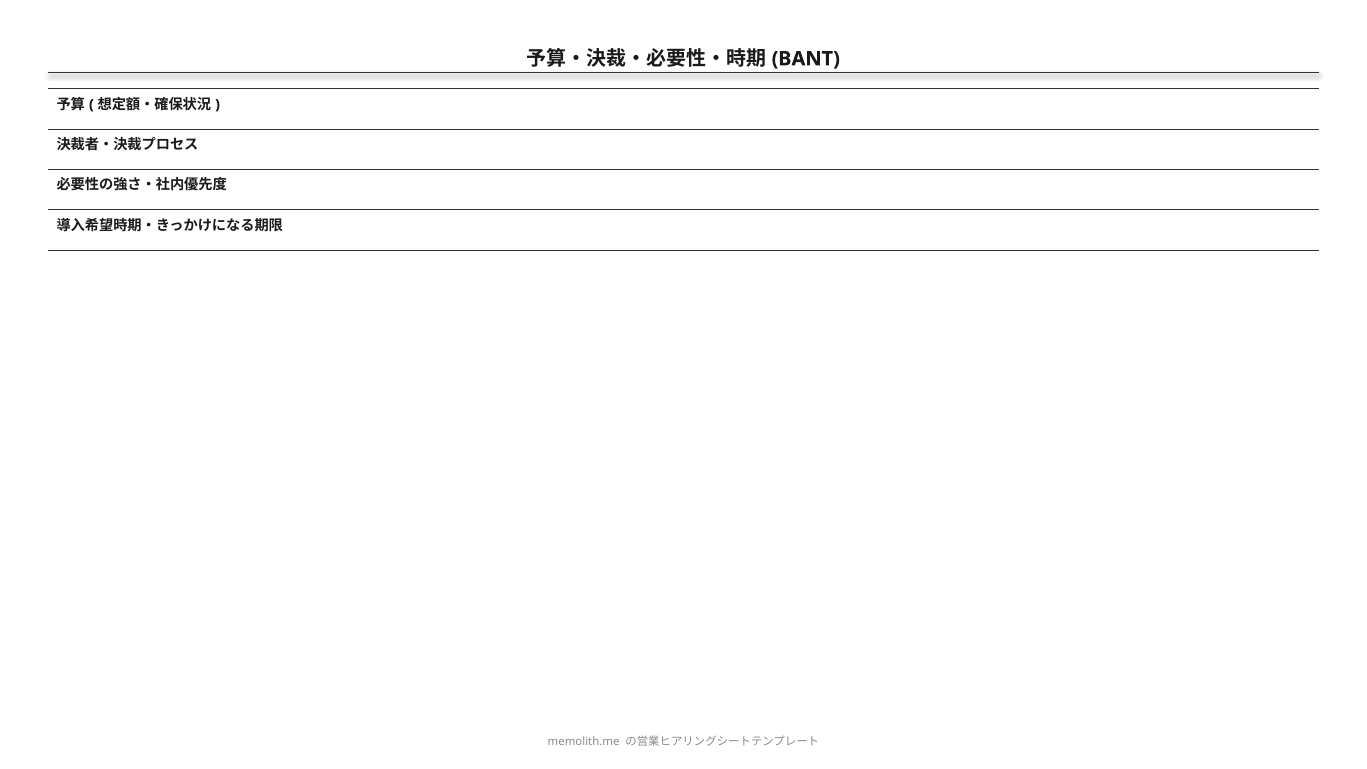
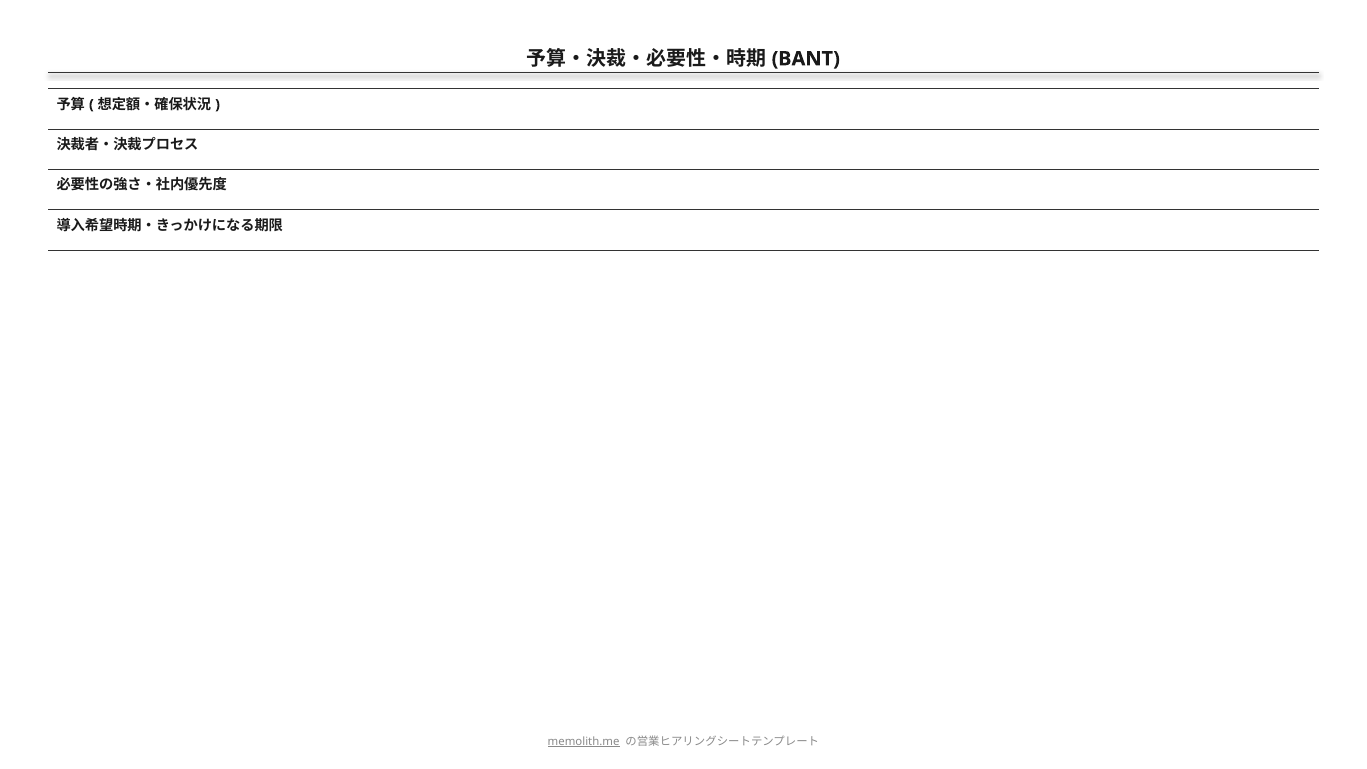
memolith.me underline: none -> present
